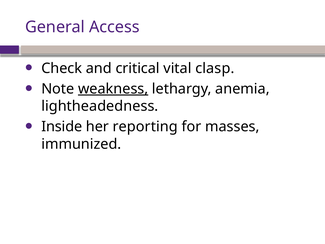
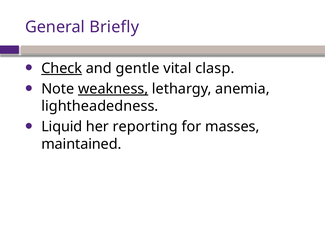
Access: Access -> Briefly
Check underline: none -> present
critical: critical -> gentle
Inside: Inside -> Liquid
immunized: immunized -> maintained
